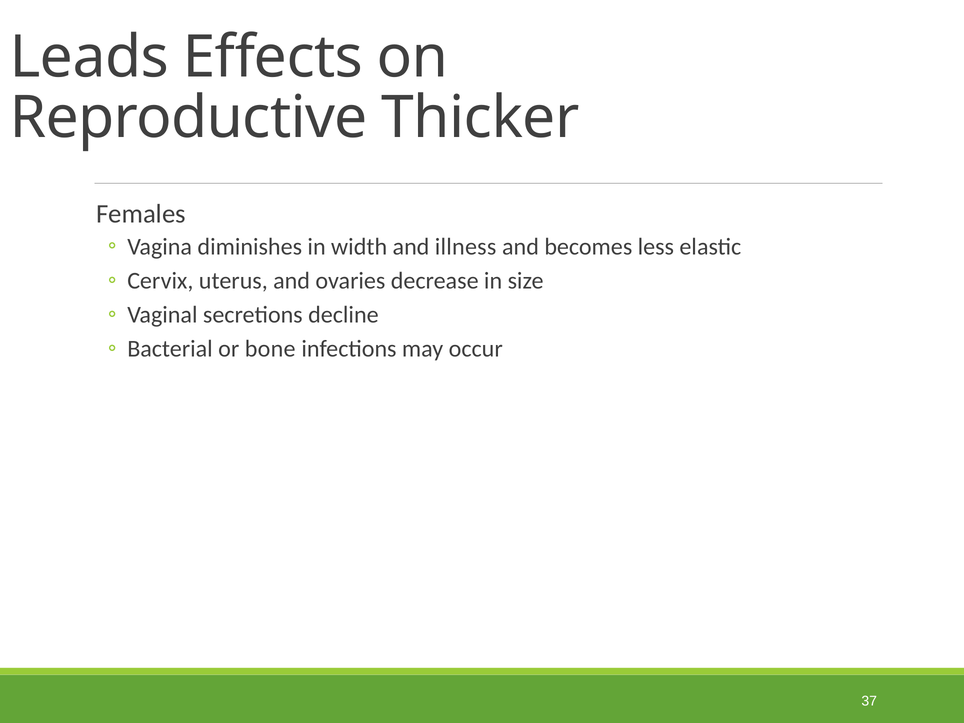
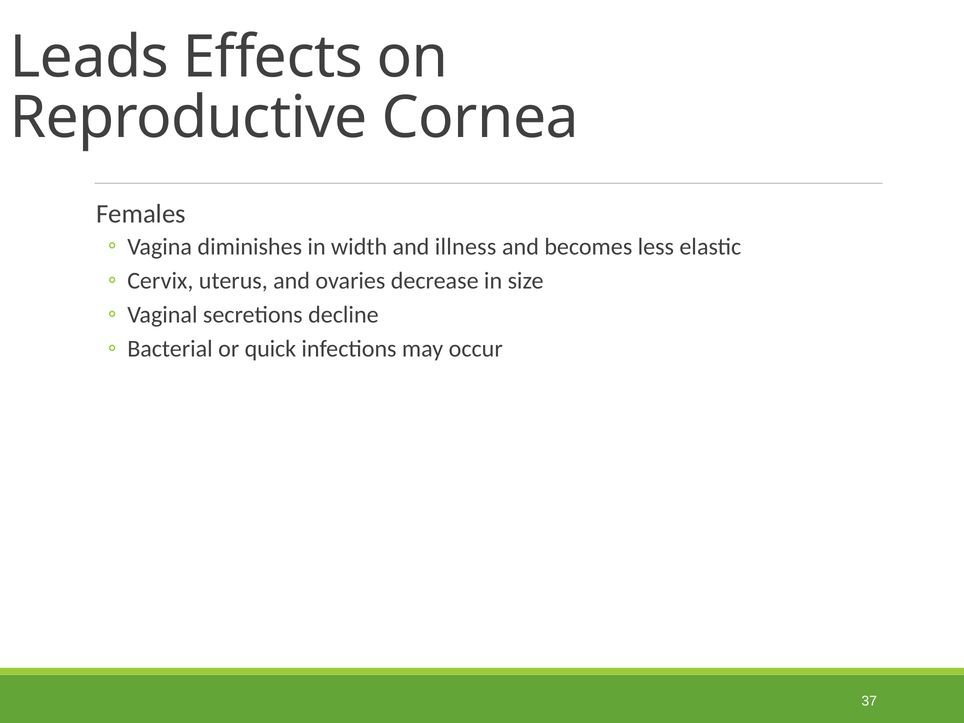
Thicker: Thicker -> Cornea
bone: bone -> quick
